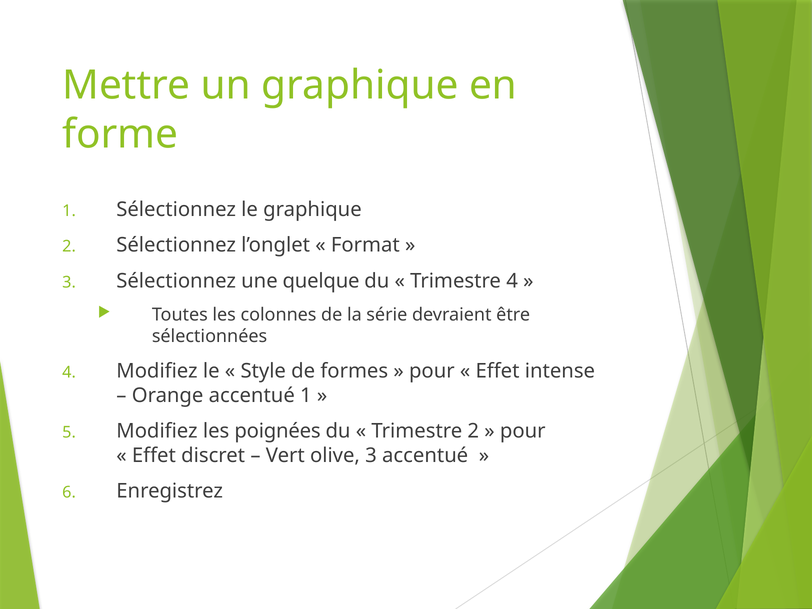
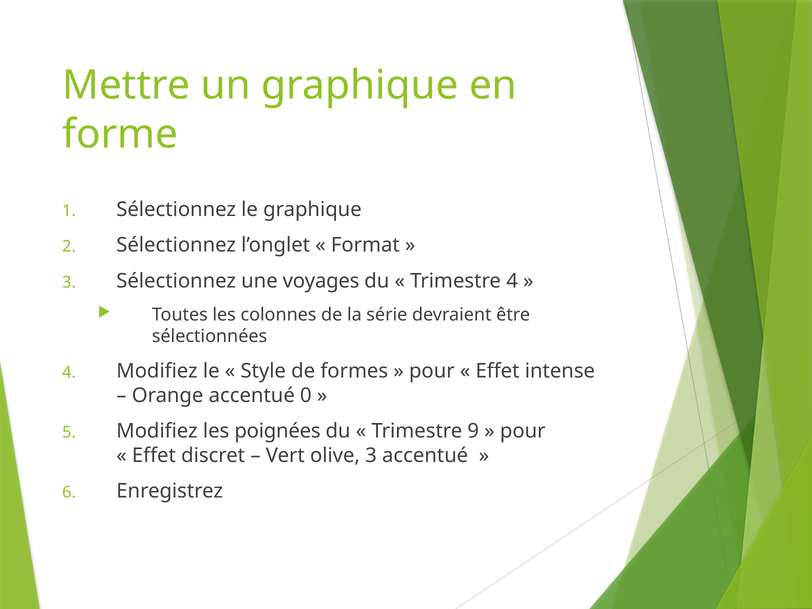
quelque: quelque -> voyages
accentué 1: 1 -> 0
Trimestre 2: 2 -> 9
